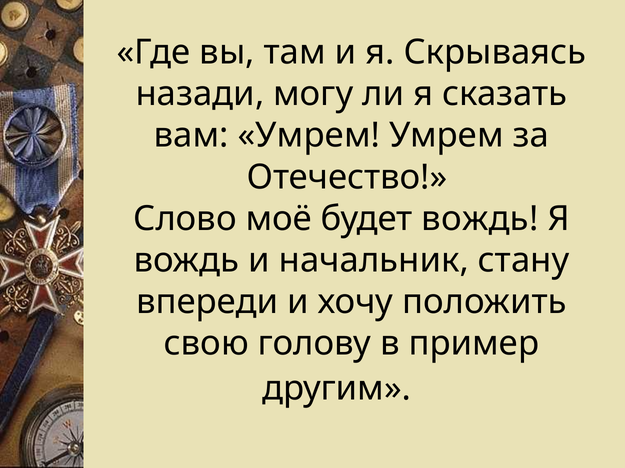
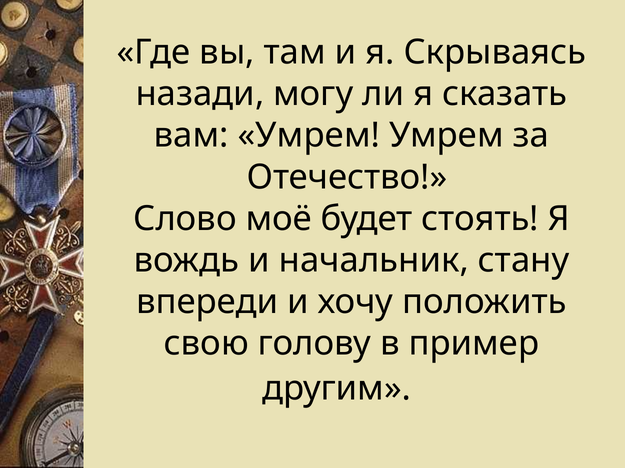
будет вождь: вождь -> стоять
